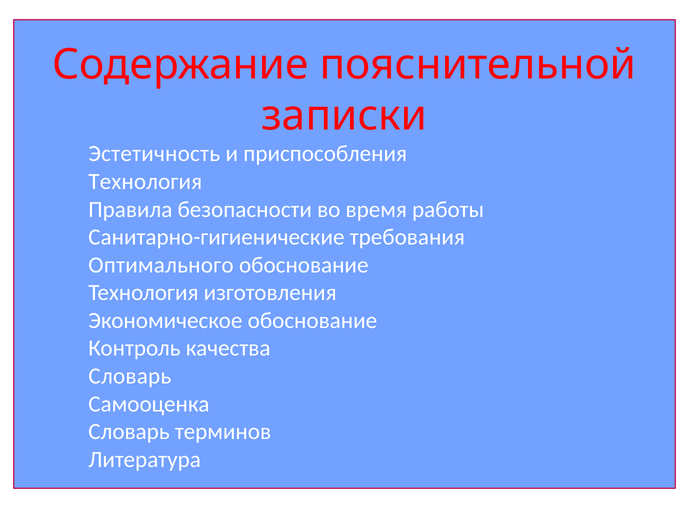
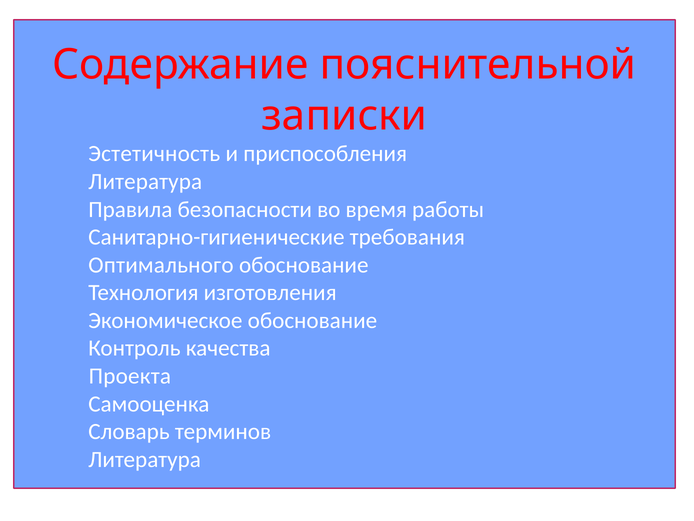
Технология at (145, 181): Технология -> Литература
Словарь at (130, 376): Словарь -> Проекта
